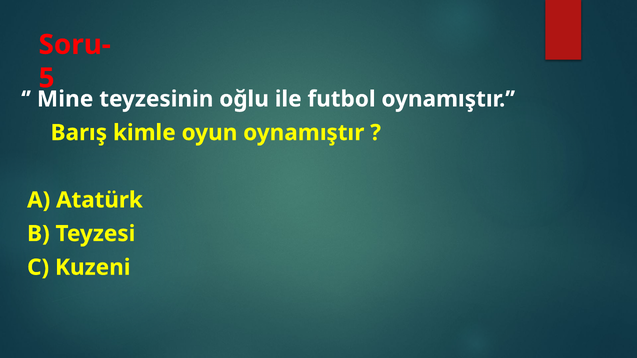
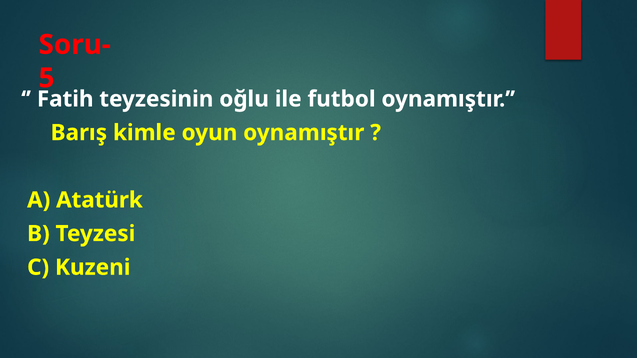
Mine: Mine -> Fatih
